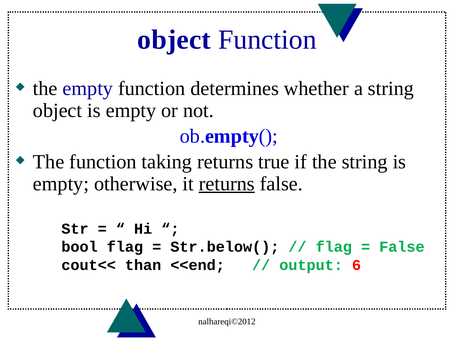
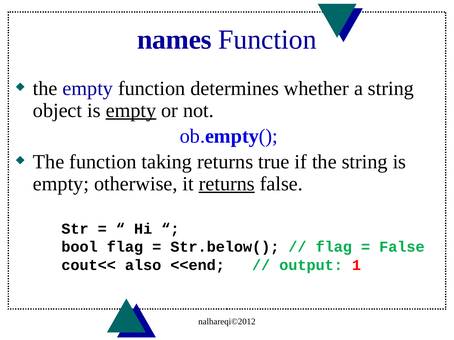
object at (174, 40): object -> names
empty at (131, 111) underline: none -> present
than: than -> also
6: 6 -> 1
